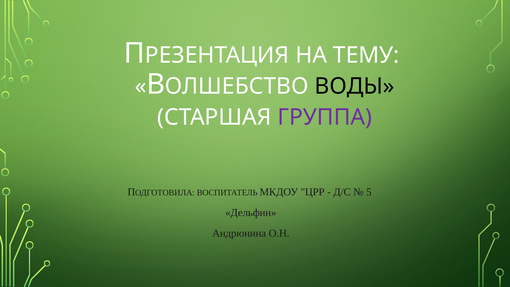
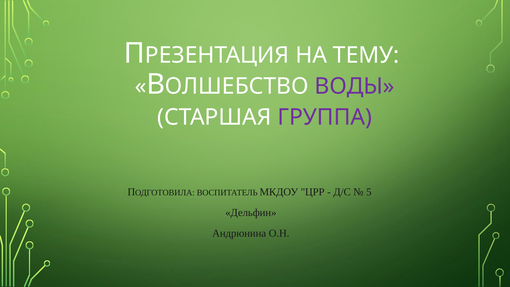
ВОДЫ colour: black -> purple
